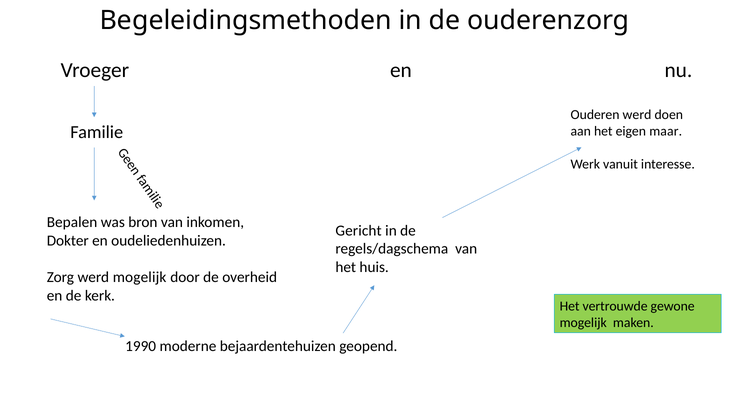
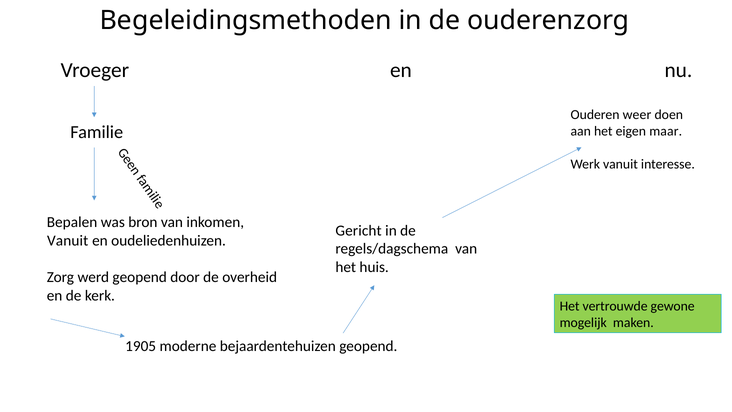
Ouderen werd: werd -> weer
Dokter at (68, 240): Dokter -> Vanuit
werd mogelijk: mogelijk -> geopend
1990: 1990 -> 1905
